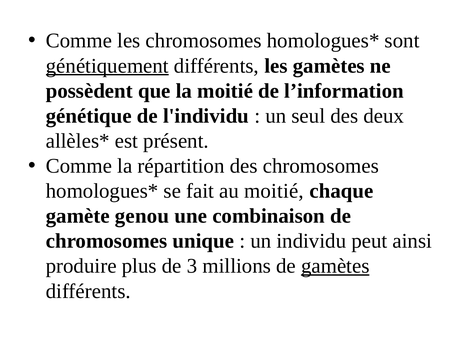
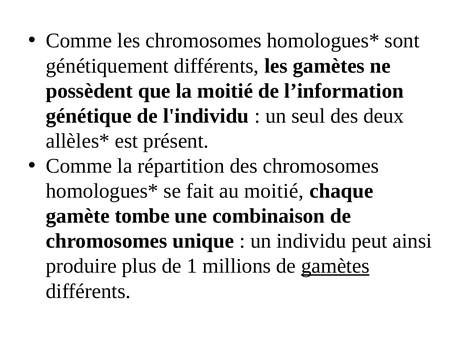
génétiquement underline: present -> none
genou: genou -> tombe
3: 3 -> 1
